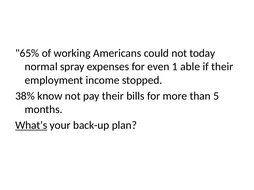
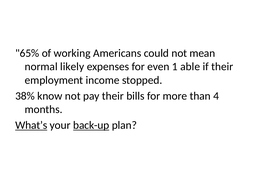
today: today -> mean
spray: spray -> likely
5: 5 -> 4
back-up underline: none -> present
